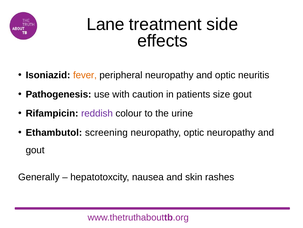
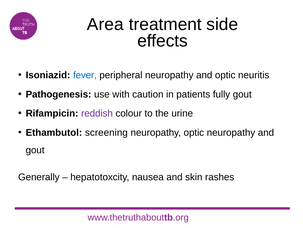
Lane: Lane -> Area
fever colour: orange -> blue
size: size -> fully
